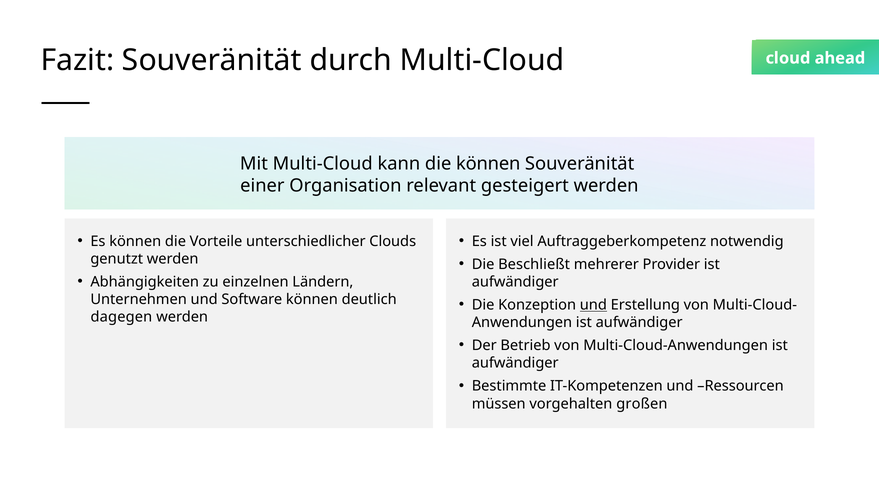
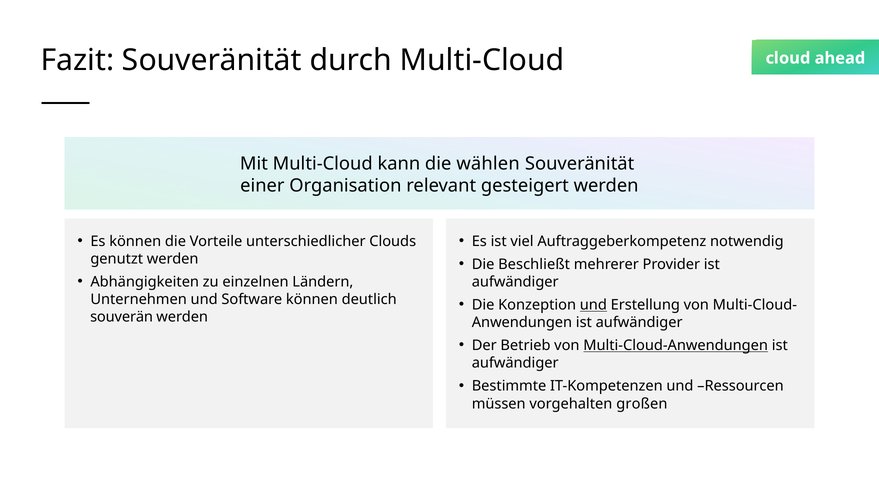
die können: können -> wählen
dagegen: dagegen -> souverän
Multi-Cloud-Anwendungen underline: none -> present
